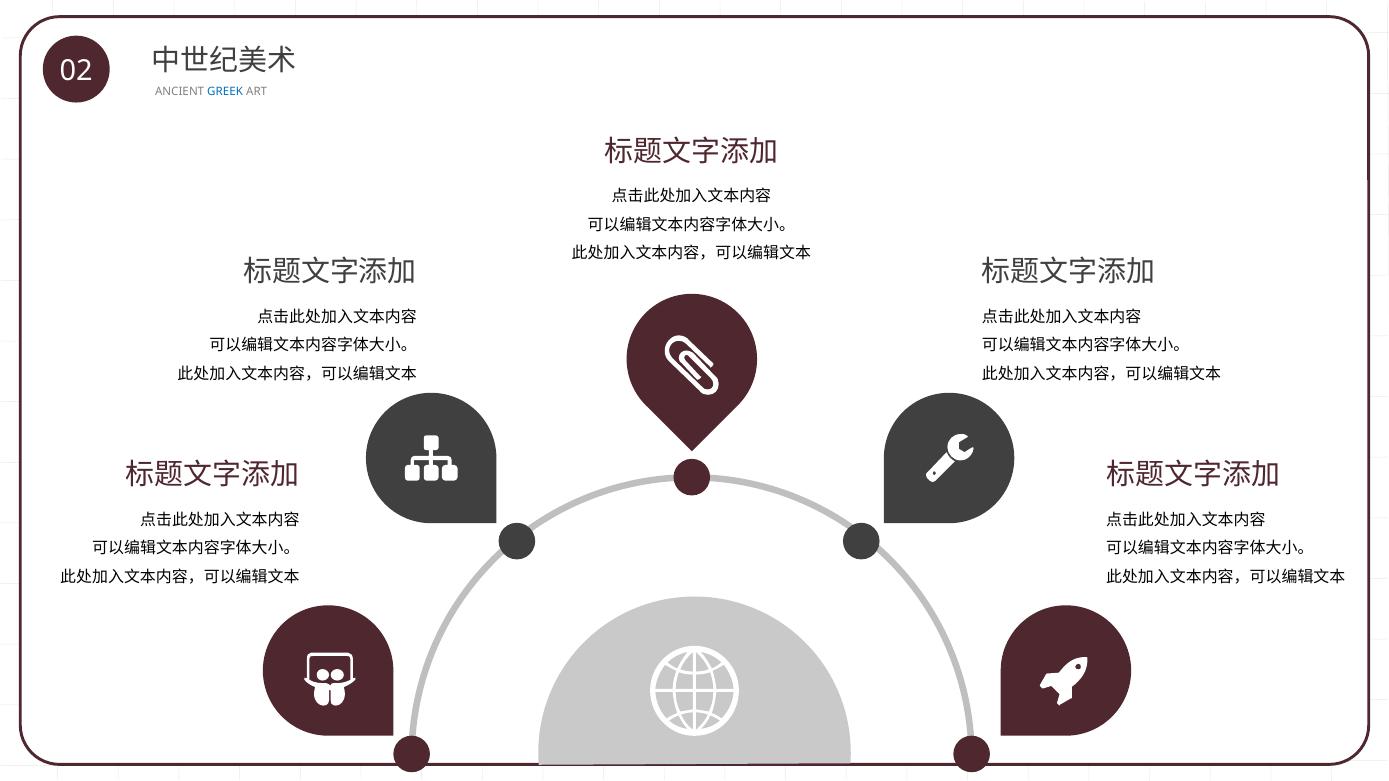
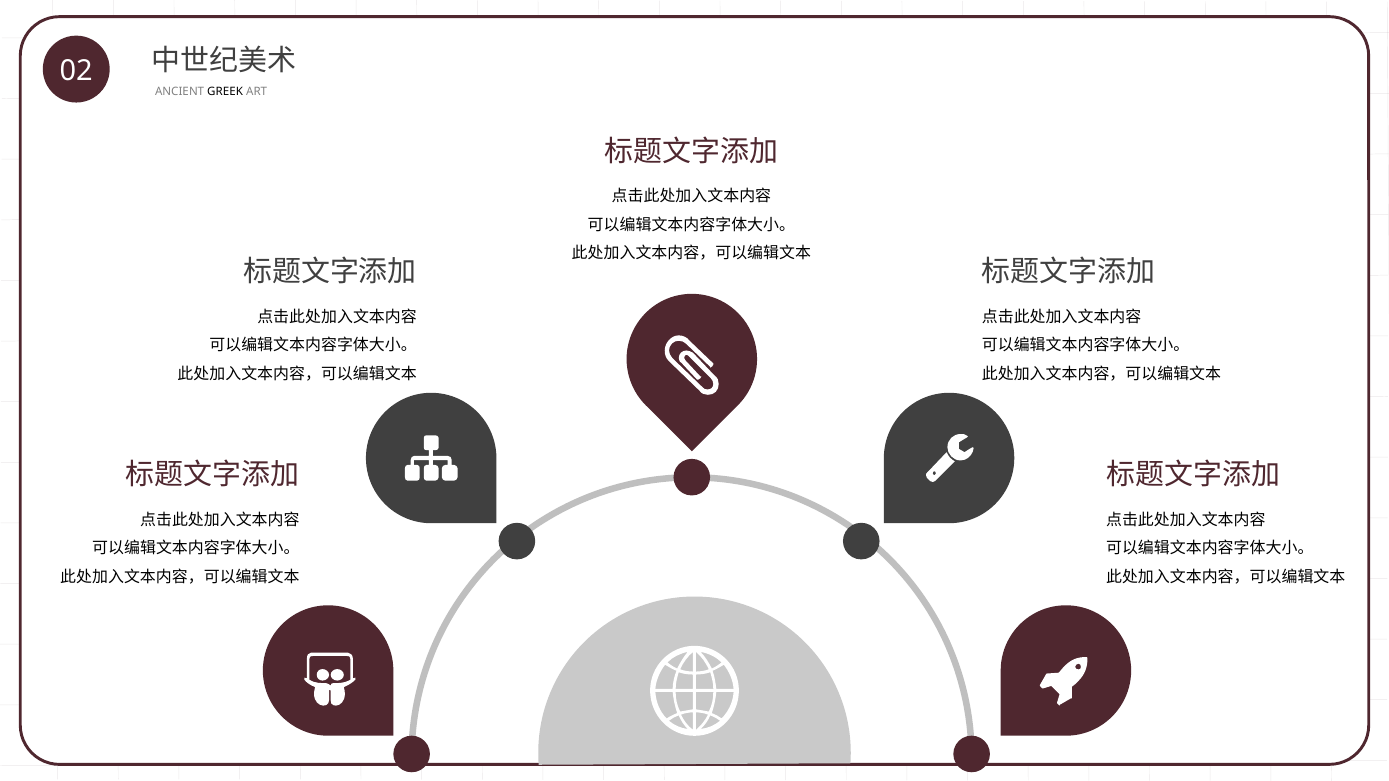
GREEK colour: blue -> black
